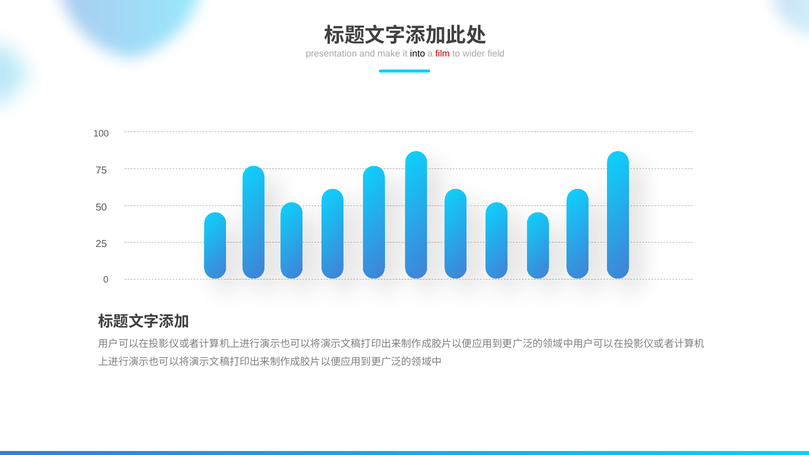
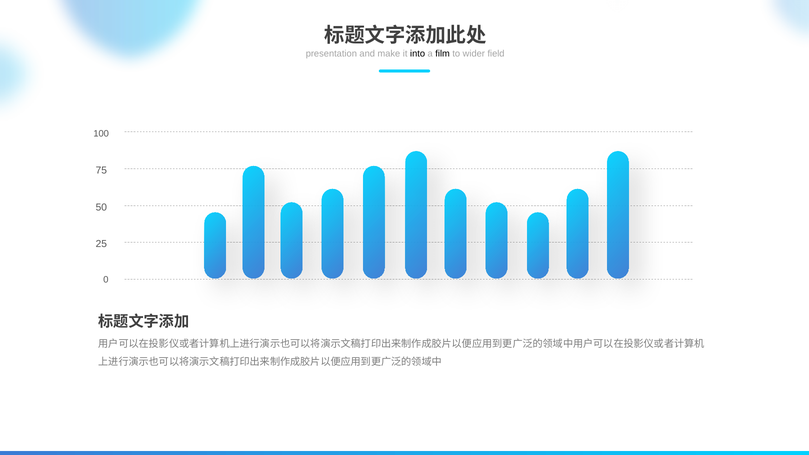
film colour: red -> black
